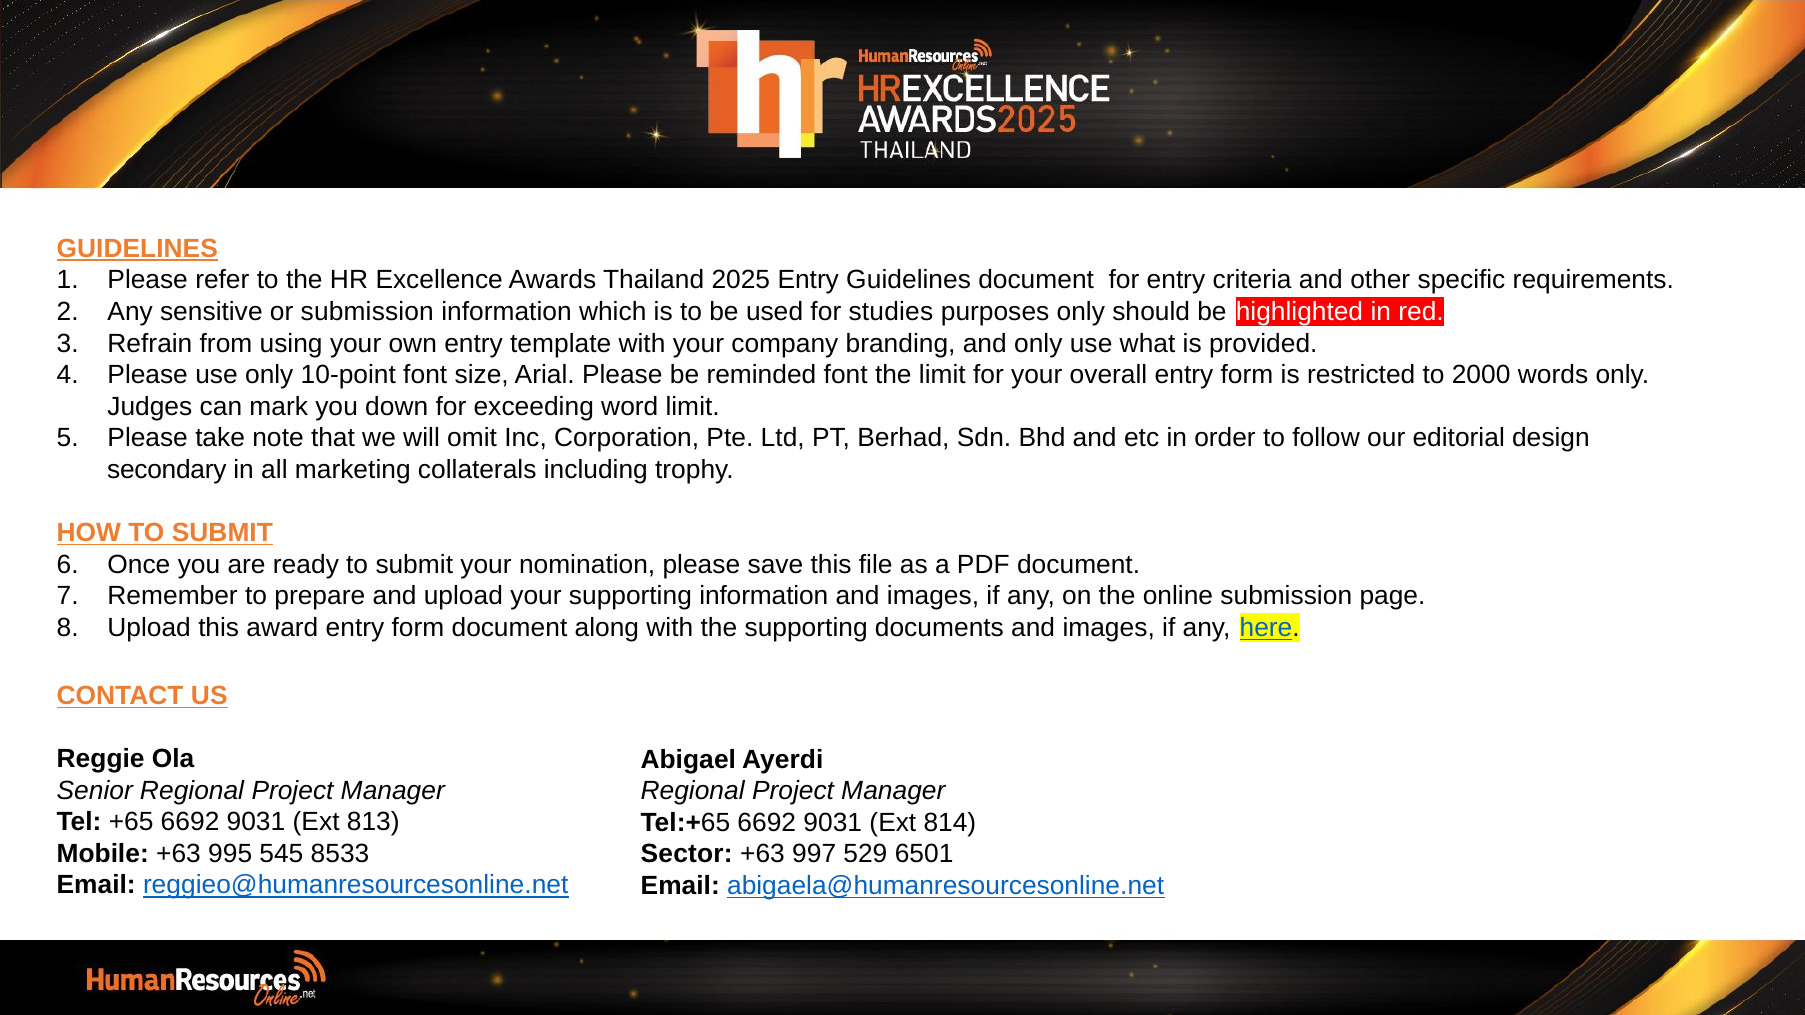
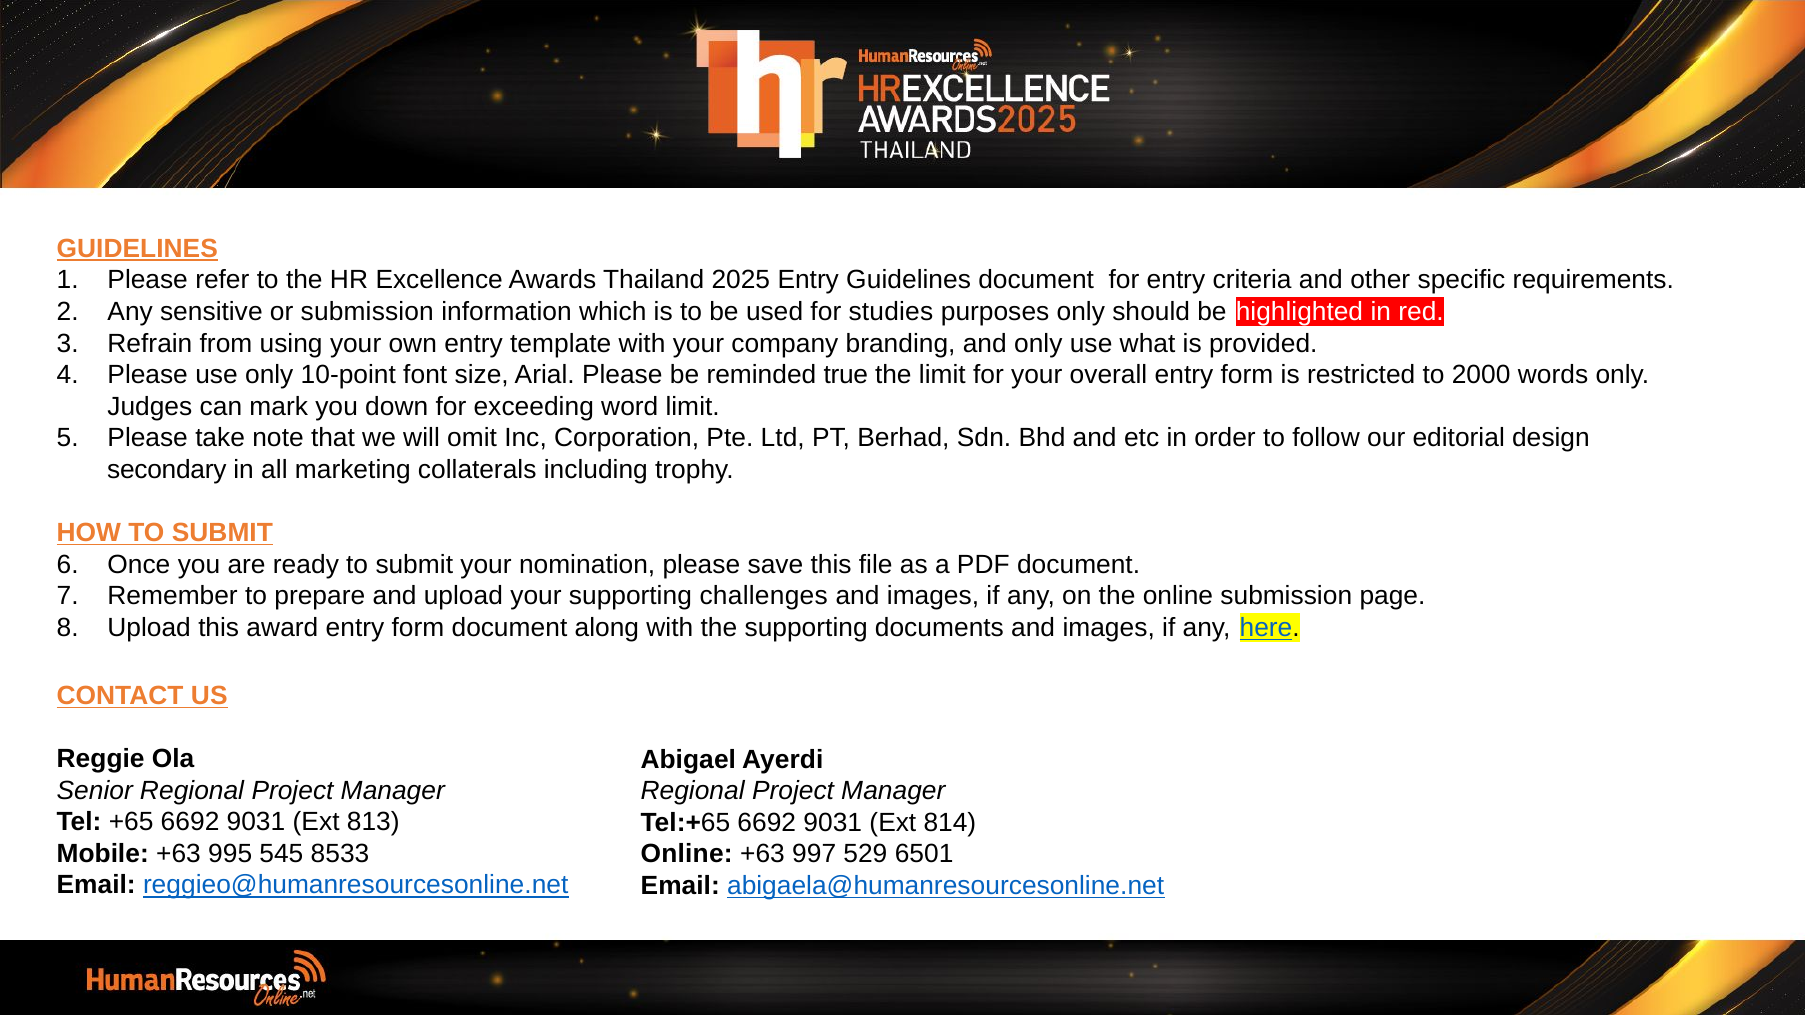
reminded font: font -> true
supporting information: information -> challenges
Sector at (687, 855): Sector -> Online
